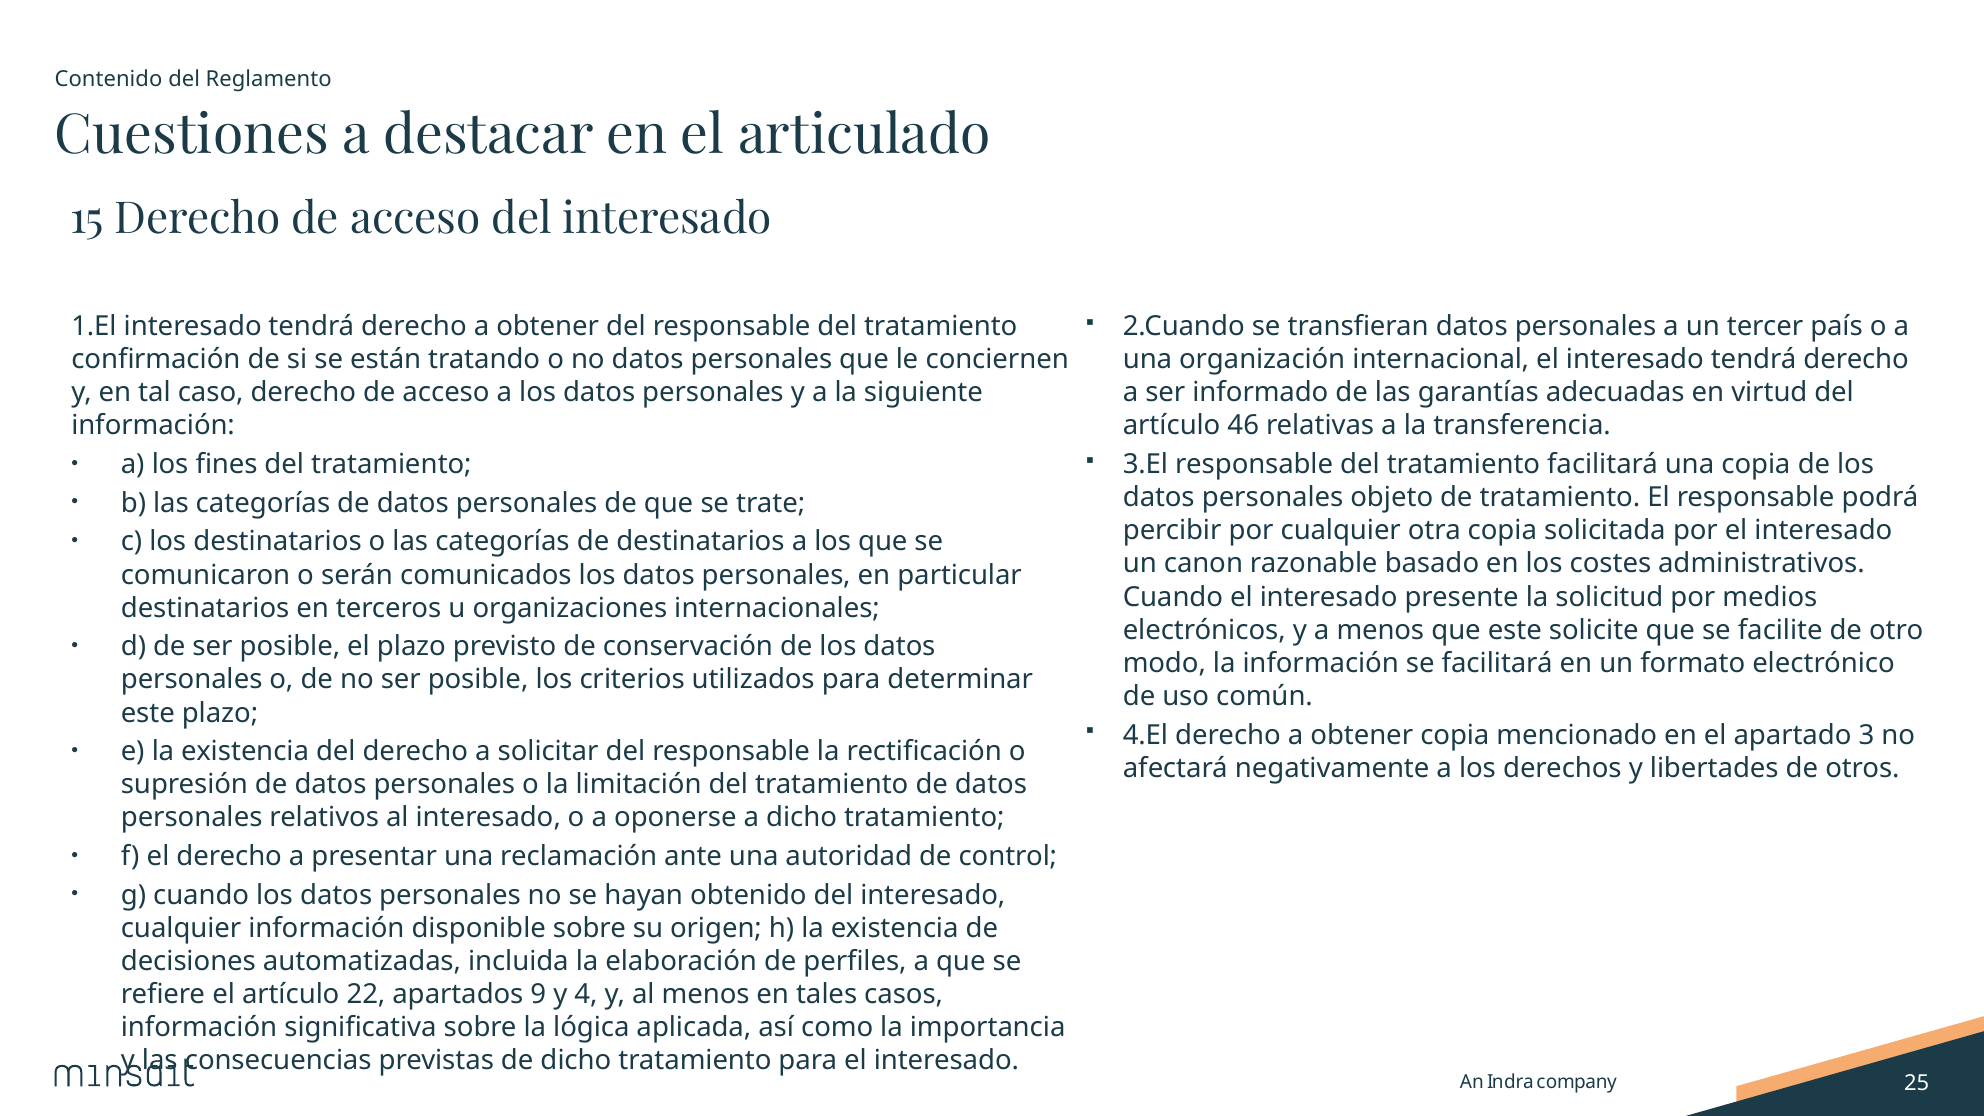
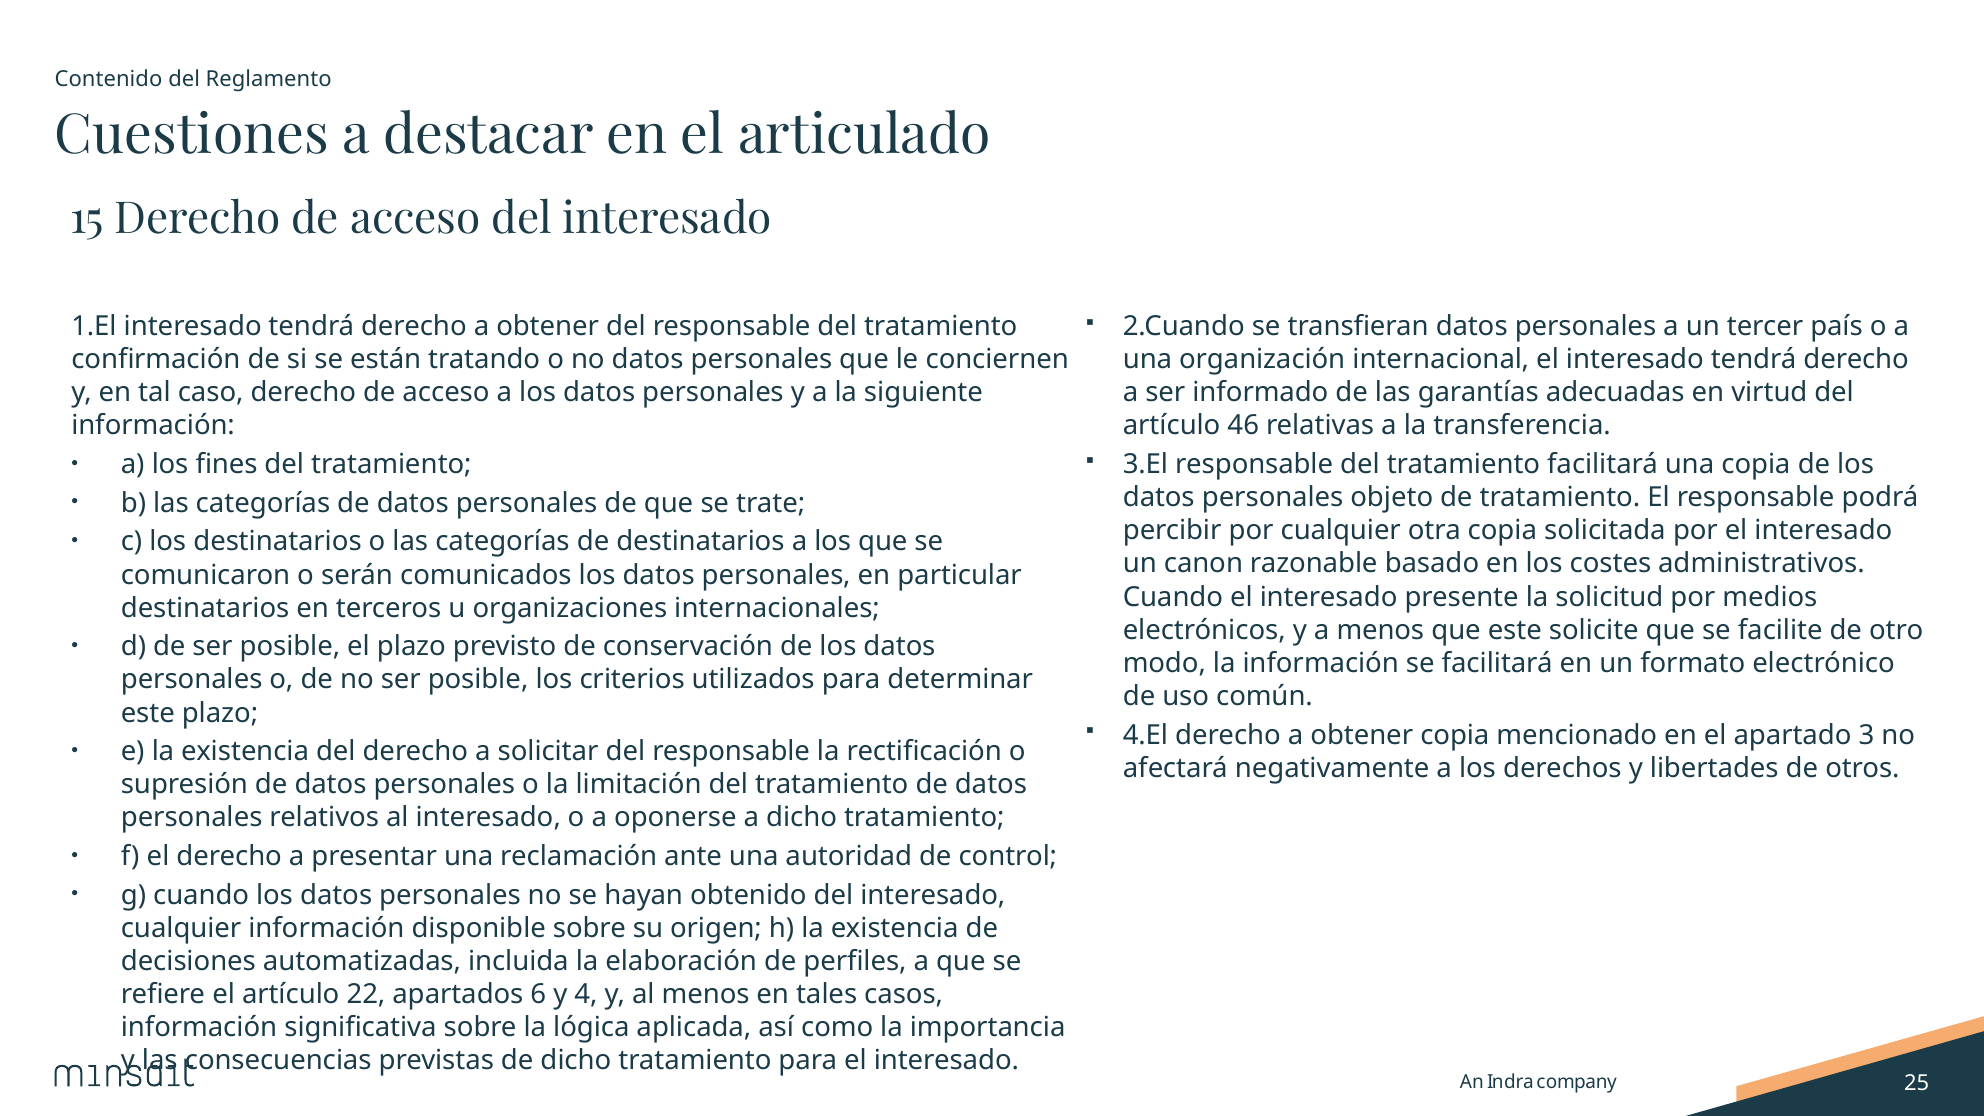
9: 9 -> 6
